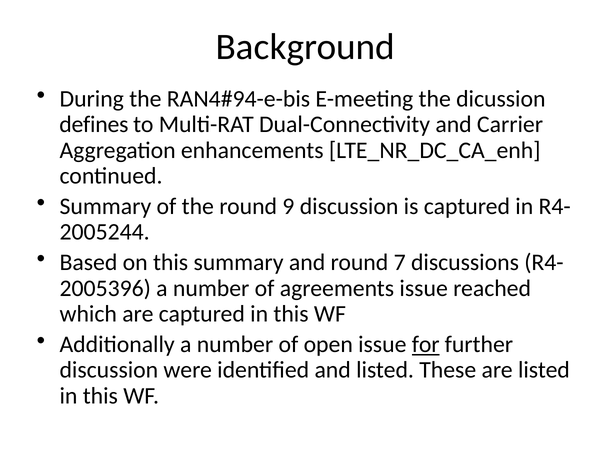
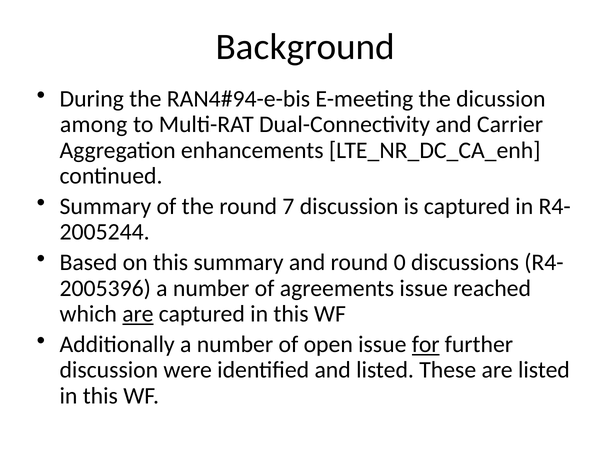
defines: defines -> among
9: 9 -> 7
7: 7 -> 0
are at (138, 314) underline: none -> present
